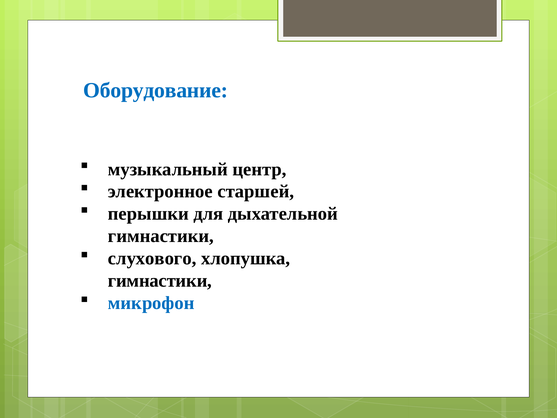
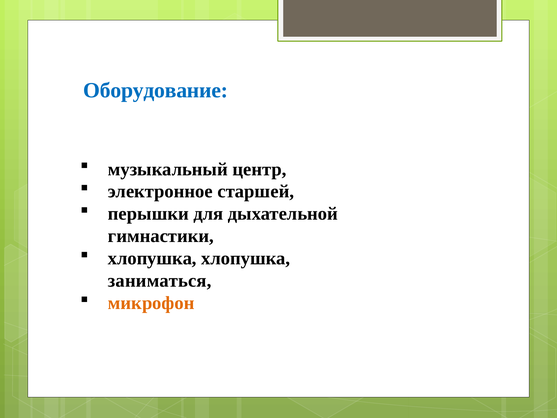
слухового at (152, 258): слухового -> хлопушка
гимнастики at (160, 281): гимнастики -> заниматься
микрофон colour: blue -> orange
